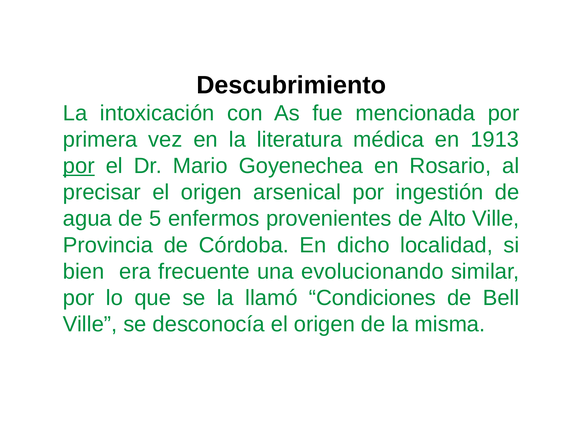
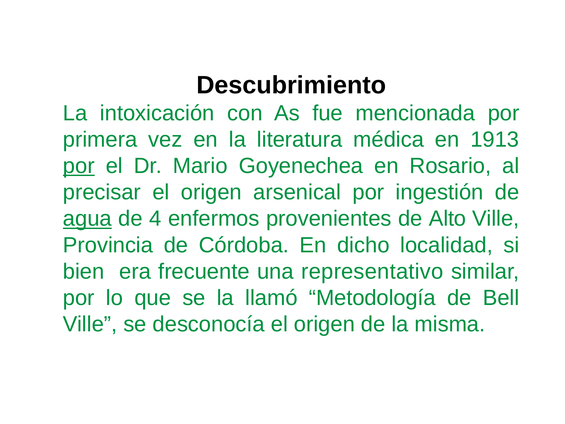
agua underline: none -> present
5: 5 -> 4
evolucionando: evolucionando -> representativo
Condiciones: Condiciones -> Metodología
